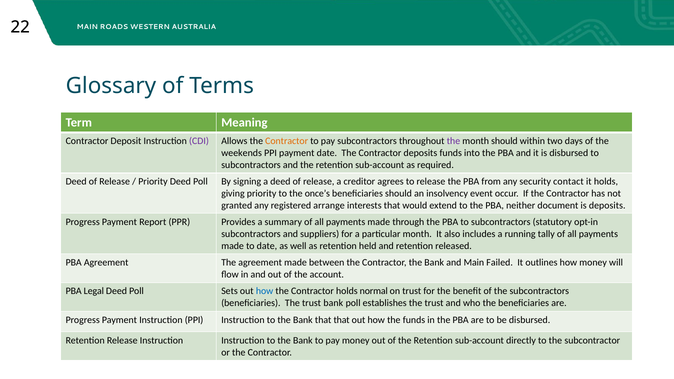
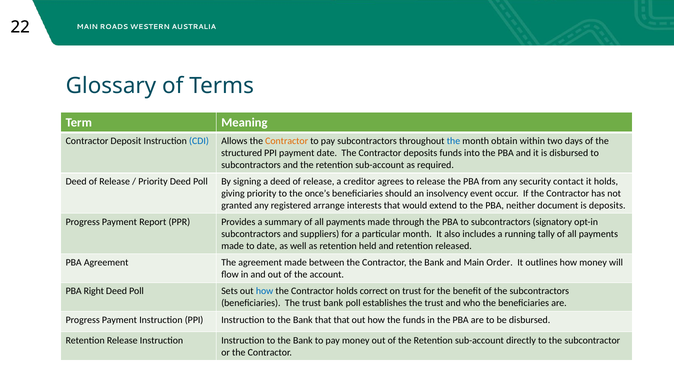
CDI colour: purple -> blue
the at (453, 141) colour: purple -> blue
month should: should -> obtain
weekends: weekends -> structured
statutory: statutory -> signatory
Failed: Failed -> Order
Legal: Legal -> Right
normal: normal -> correct
